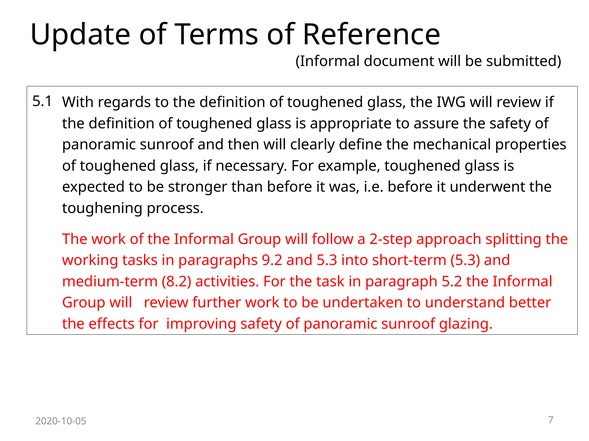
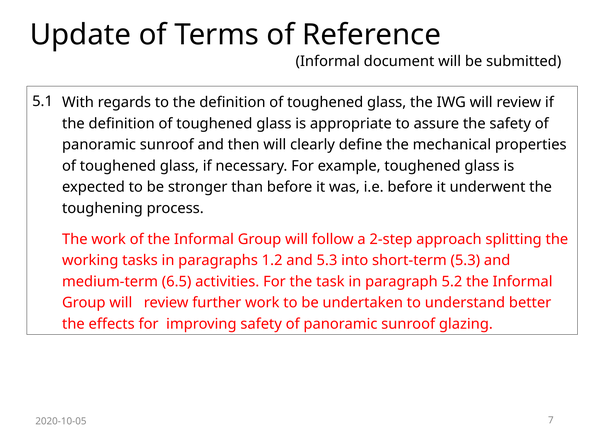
9.2: 9.2 -> 1.2
8.2: 8.2 -> 6.5
